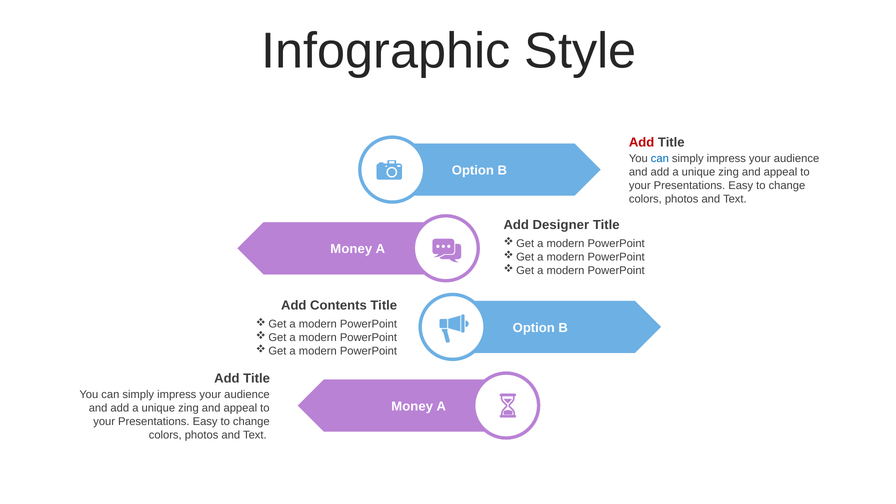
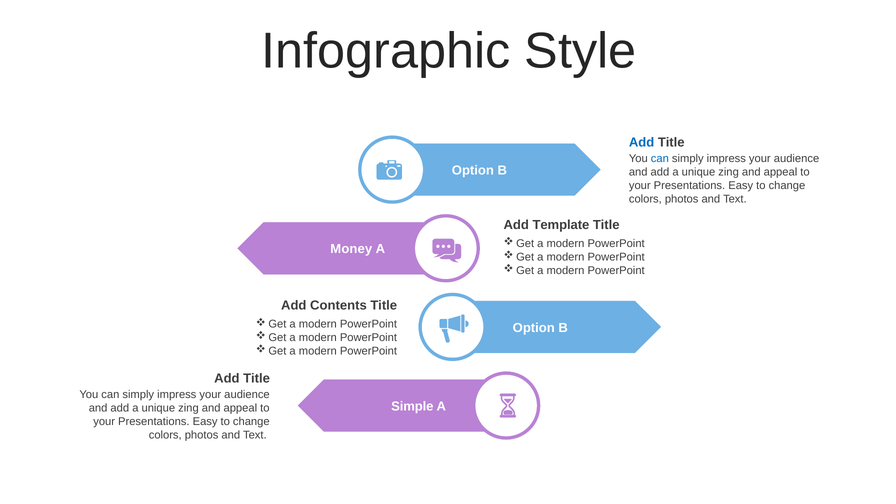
Add at (642, 142) colour: red -> blue
Designer: Designer -> Template
Money at (412, 406): Money -> Simple
